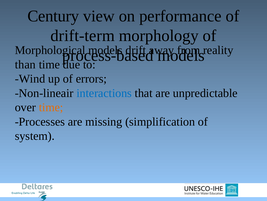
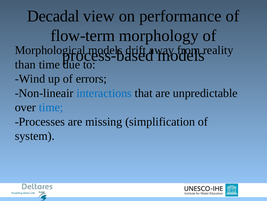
Century: Century -> Decadal
drift-term: drift-term -> flow-term
time at (51, 107) colour: orange -> blue
